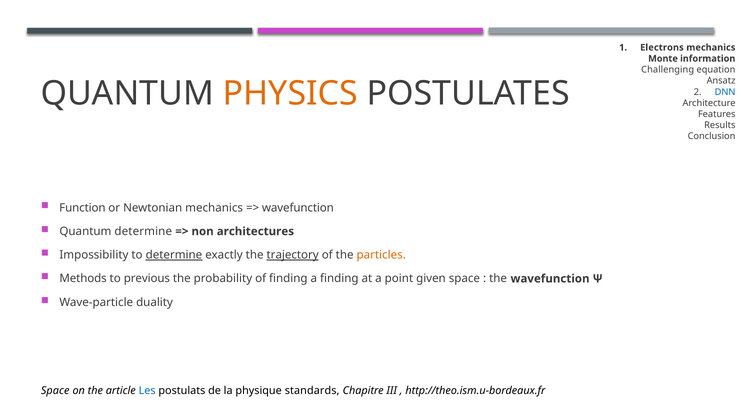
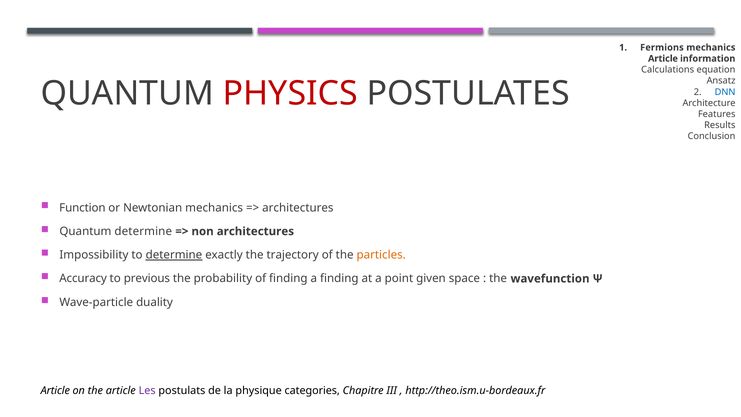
Electrons: Electrons -> Fermions
Monte at (663, 59): Monte -> Article
Challenging: Challenging -> Calculations
PHYSICS colour: orange -> red
wavefunction at (298, 208): wavefunction -> architectures
trajectory underline: present -> none
Methods: Methods -> Accuracy
Space at (55, 390): Space -> Article
Les colour: blue -> purple
standards: standards -> categories
